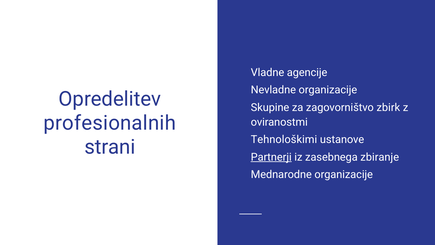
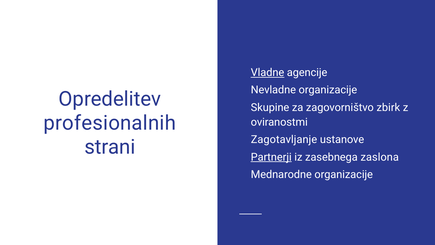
Vladne underline: none -> present
Tehnološkimi: Tehnološkimi -> Zagotavljanje
zbiranje: zbiranje -> zaslona
